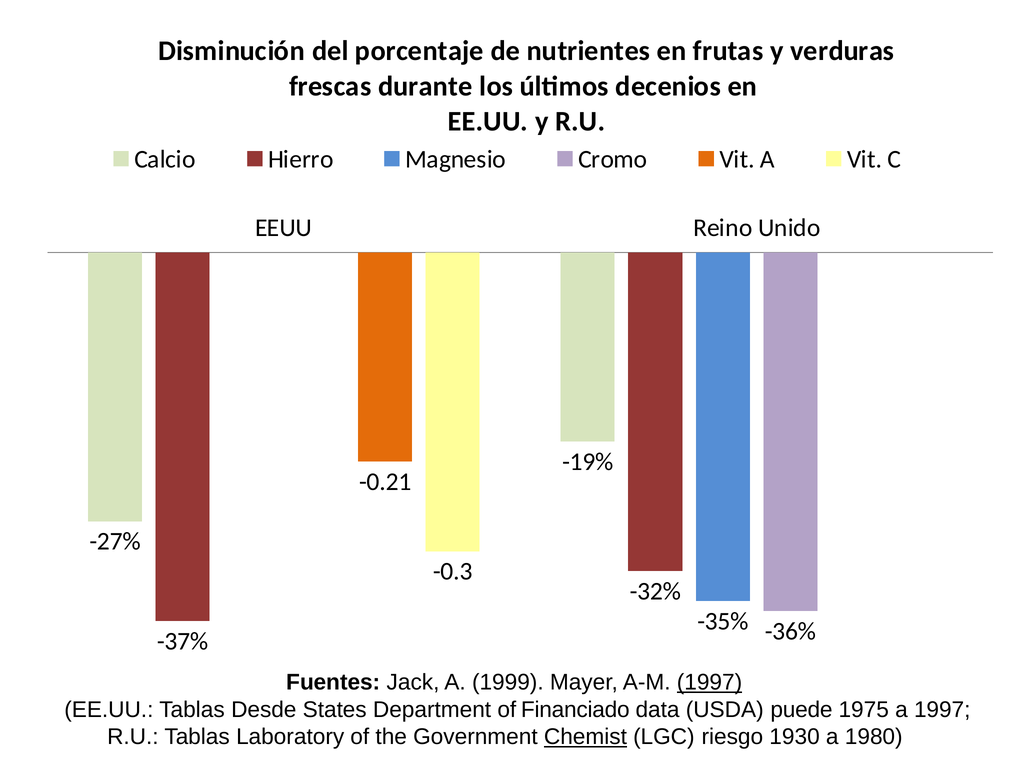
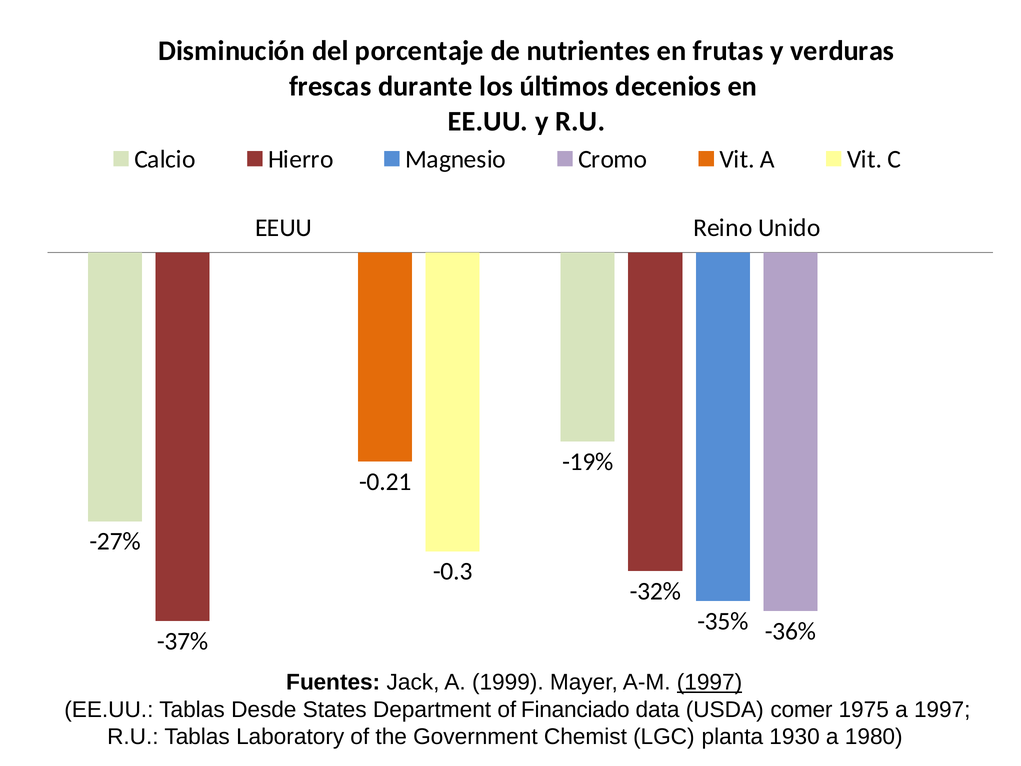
puede: puede -> comer
Chemist underline: present -> none
riesgo: riesgo -> planta
